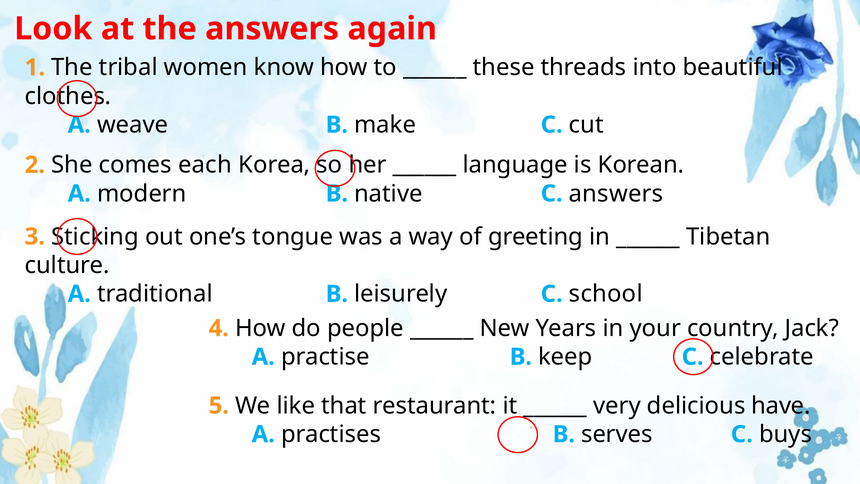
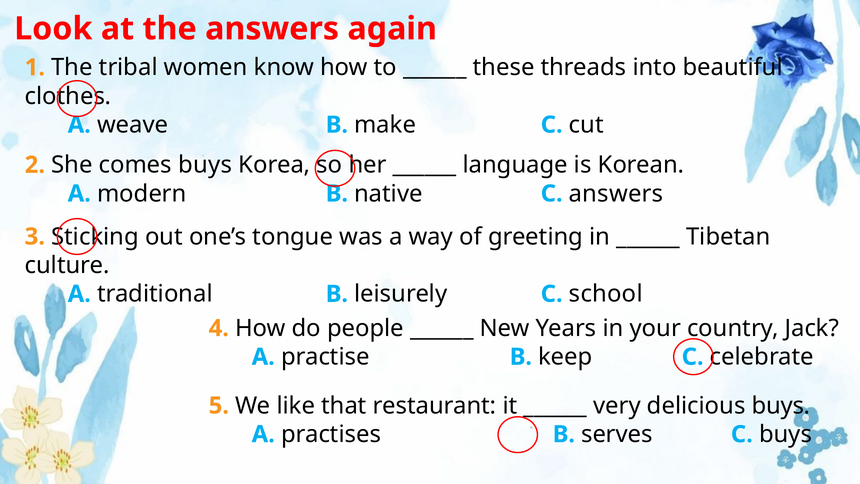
comes each: each -> buys
delicious have: have -> buys
